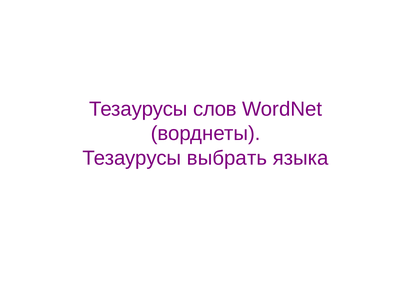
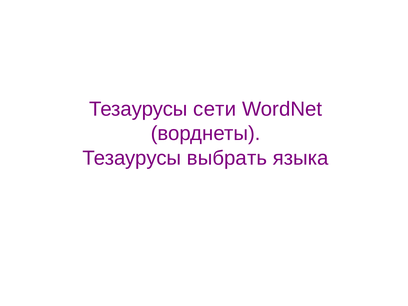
слов: слов -> сети
